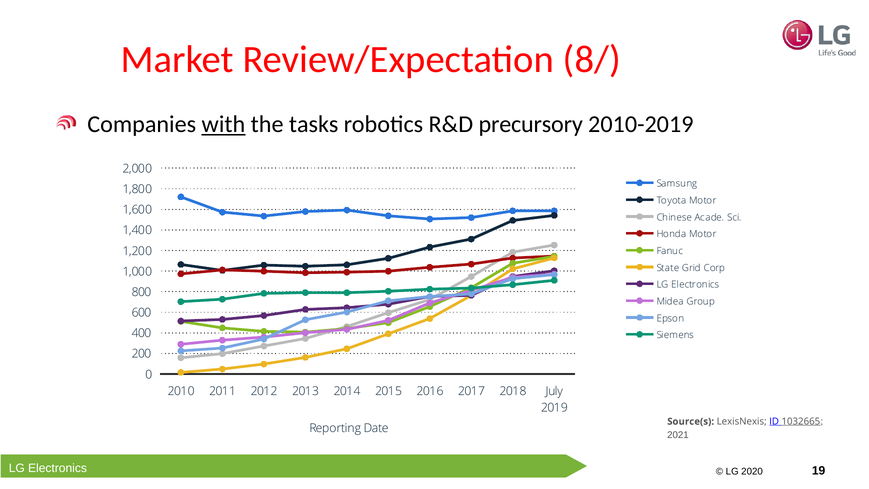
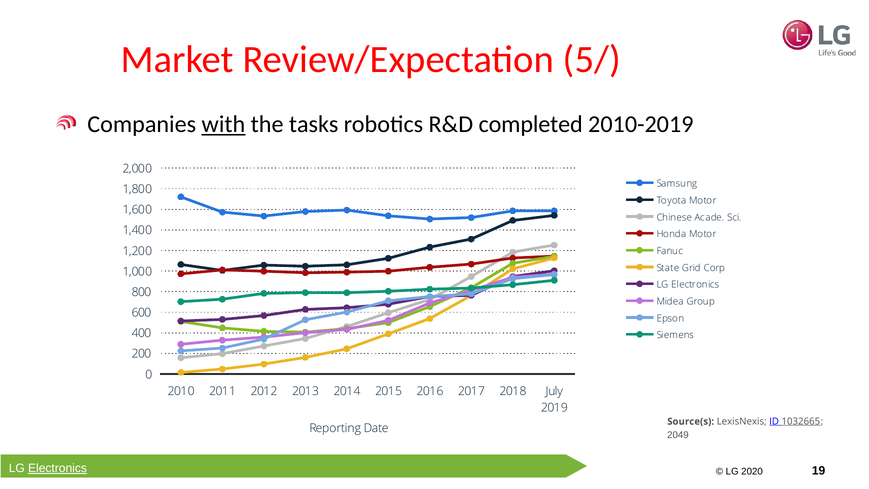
8/: 8/ -> 5/
precursory: precursory -> completed
2021: 2021 -> 2049
Electronics at (58, 468) underline: none -> present
